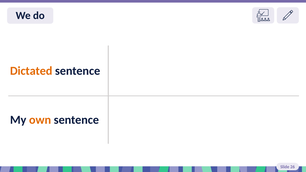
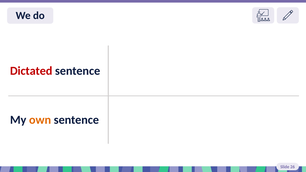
Dictated colour: orange -> red
